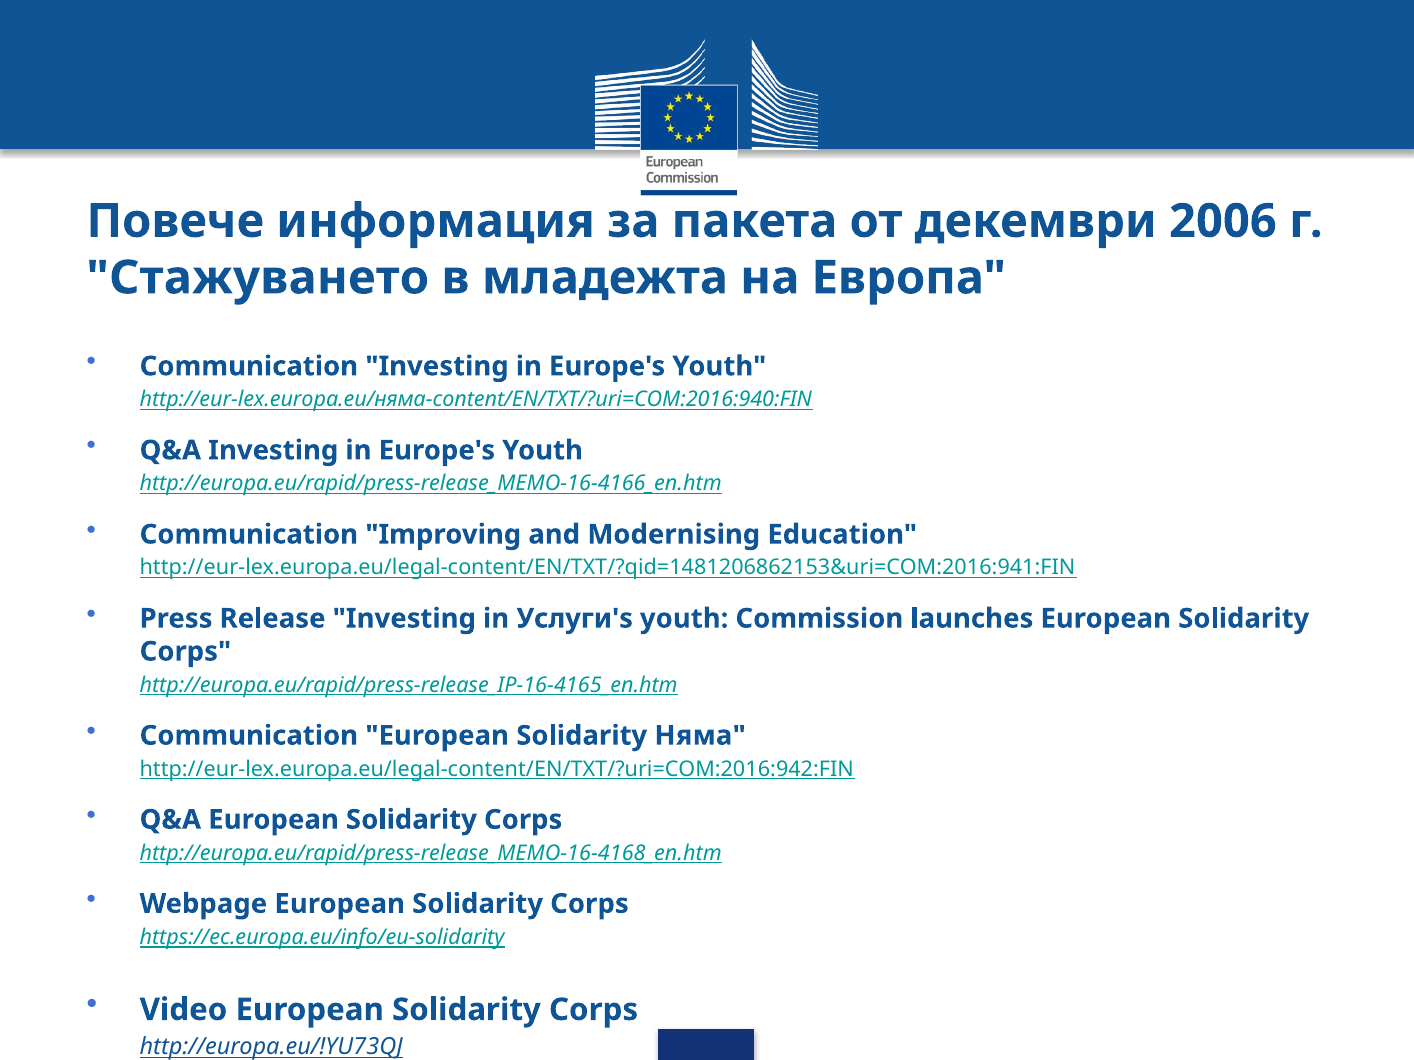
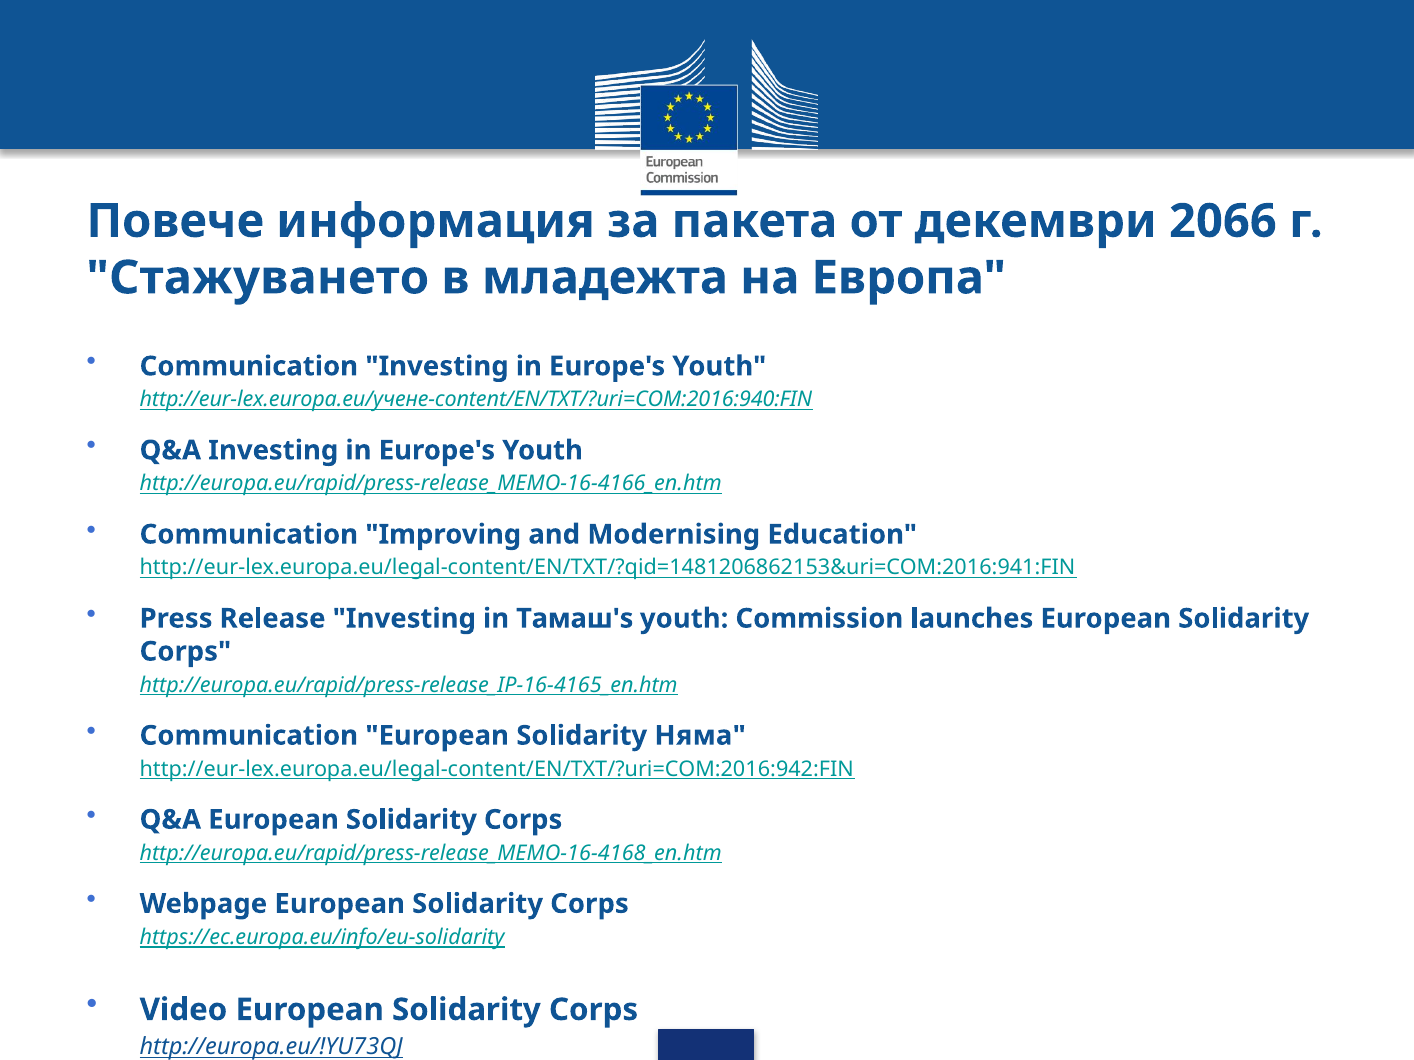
2006: 2006 -> 2066
http://eur-lex.europa.eu/няма-content/EN/TXT/?uri=COM:2016:940:FIN: http://eur-lex.europa.eu/няма-content/EN/TXT/?uri=COM:2016:940:FIN -> http://eur-lex.europa.eu/учене-content/EN/TXT/?uri=COM:2016:940:FIN
Услуги's: Услуги's -> Тамаш's
